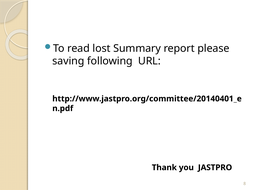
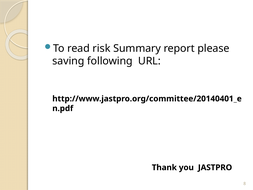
lost: lost -> risk
